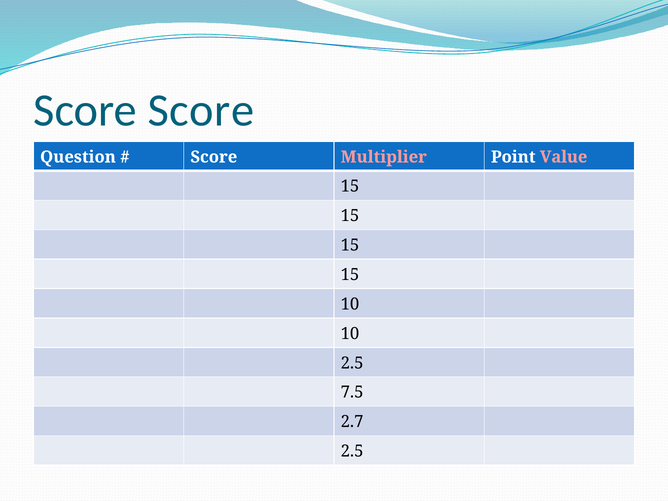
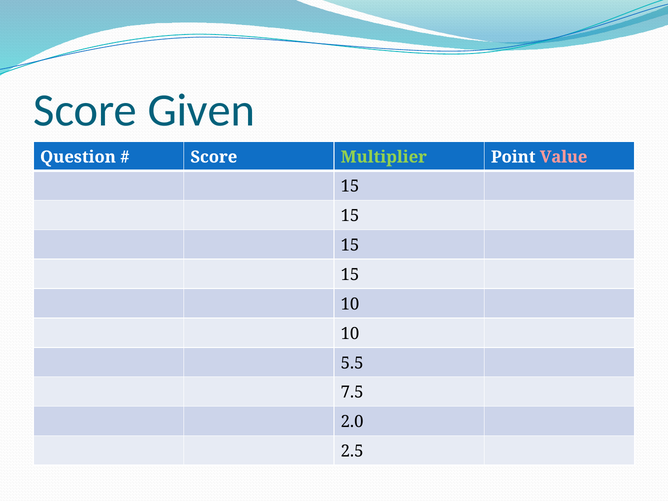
Score Score: Score -> Given
Multiplier colour: pink -> light green
2.5 at (352, 363): 2.5 -> 5.5
2.7: 2.7 -> 2.0
